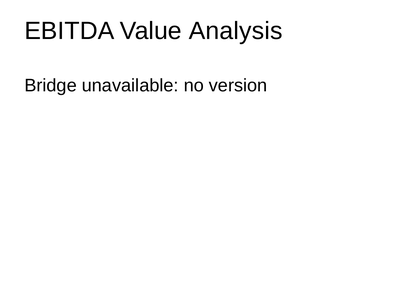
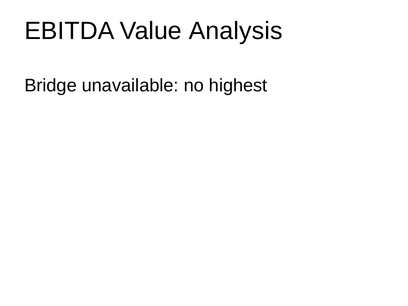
version: version -> highest
